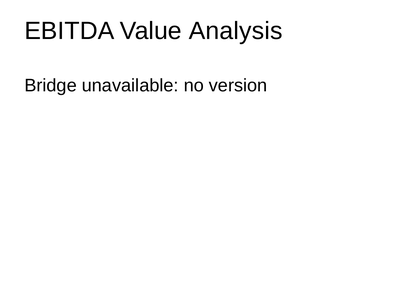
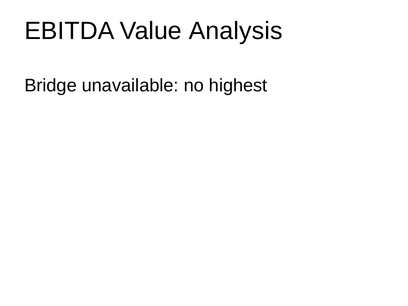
version: version -> highest
